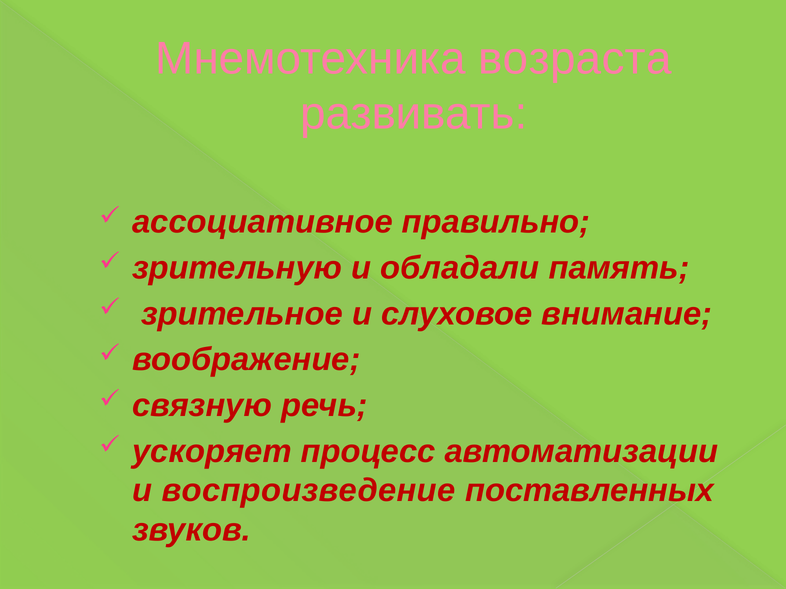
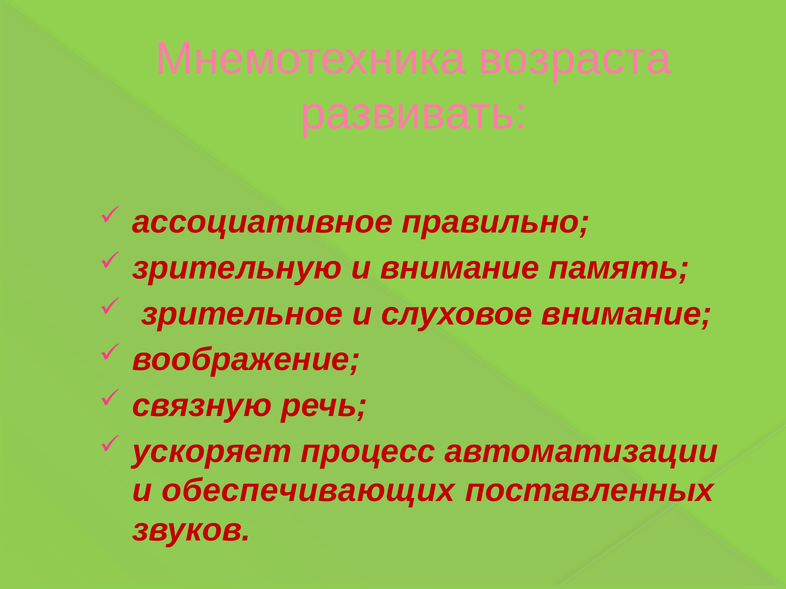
и обладали: обладали -> внимание
воспроизведение: воспроизведение -> обеспечивающих
